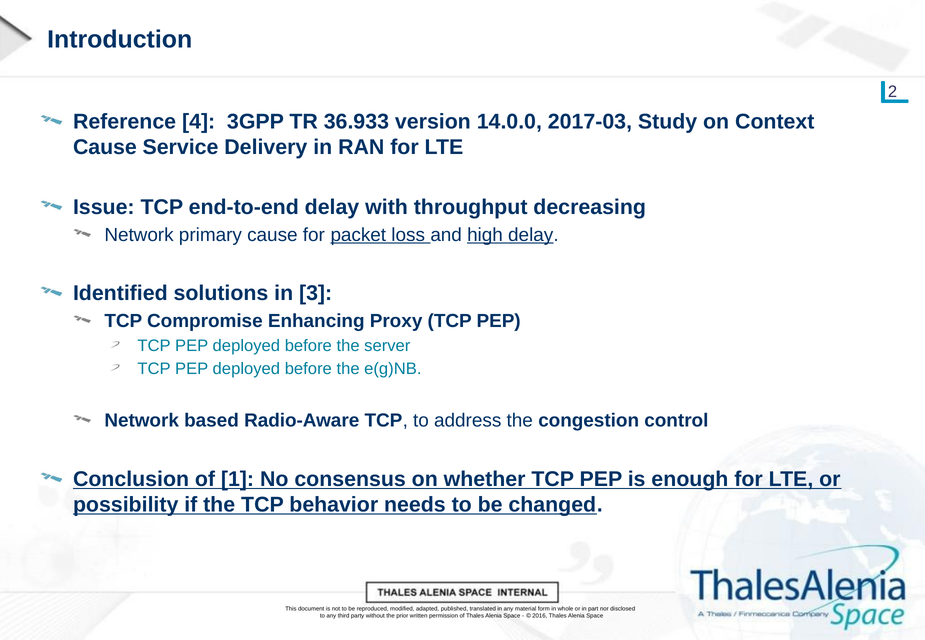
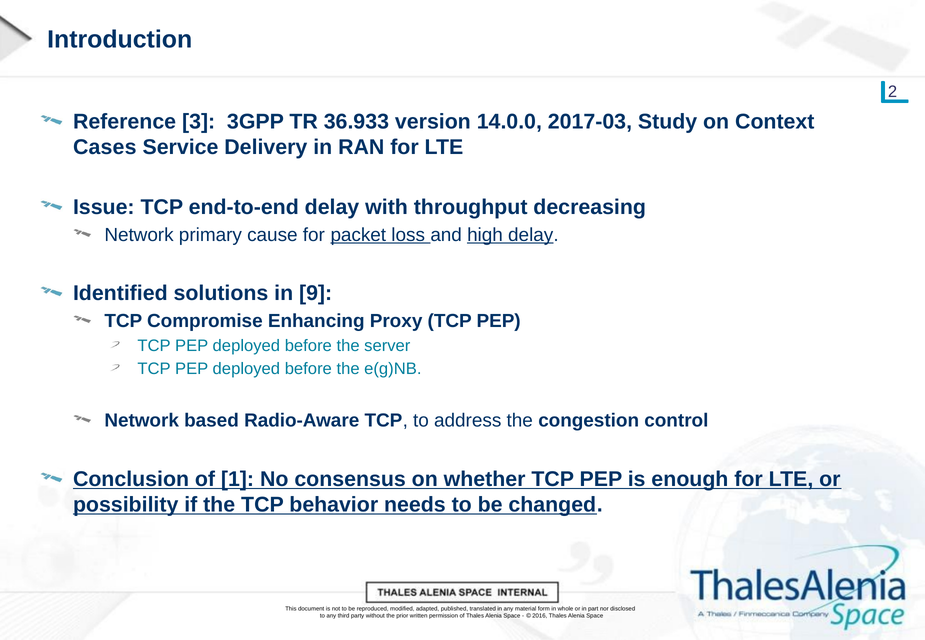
4: 4 -> 3
Cause at (105, 147): Cause -> Cases
3: 3 -> 9
